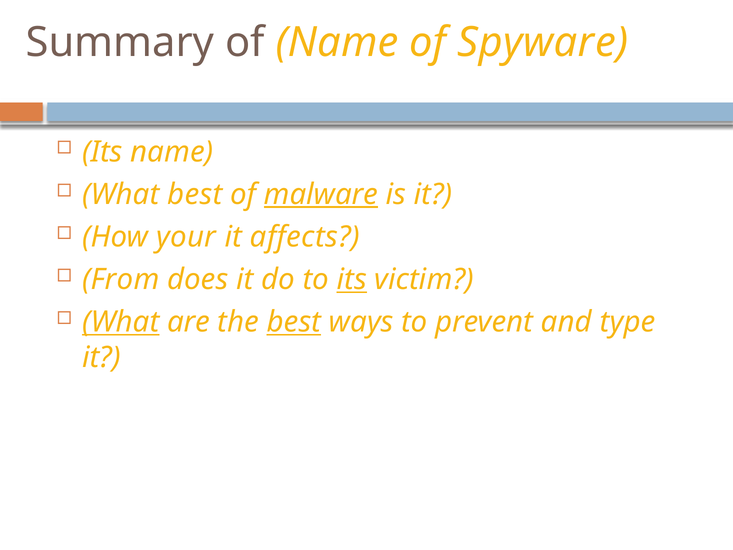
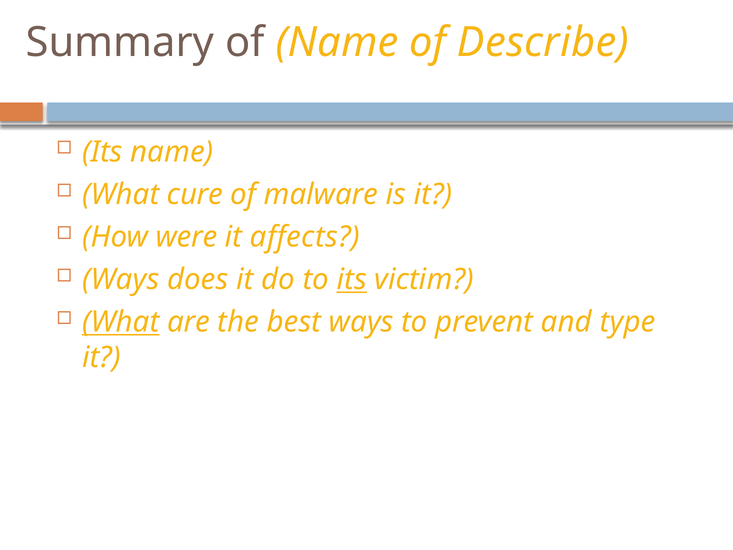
Spyware: Spyware -> Describe
What best: best -> cure
malware underline: present -> none
your: your -> were
From at (121, 279): From -> Ways
best at (294, 322) underline: present -> none
